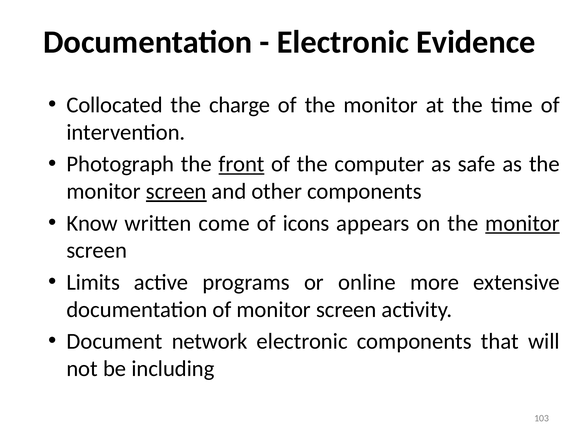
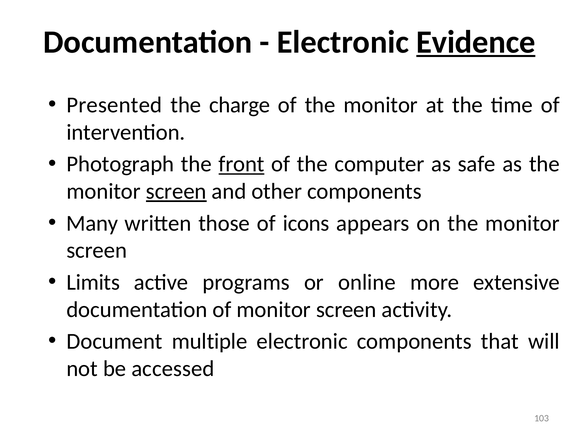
Evidence underline: none -> present
Collocated: Collocated -> Presented
Know: Know -> Many
come: come -> those
monitor at (523, 223) underline: present -> none
network: network -> multiple
including: including -> accessed
